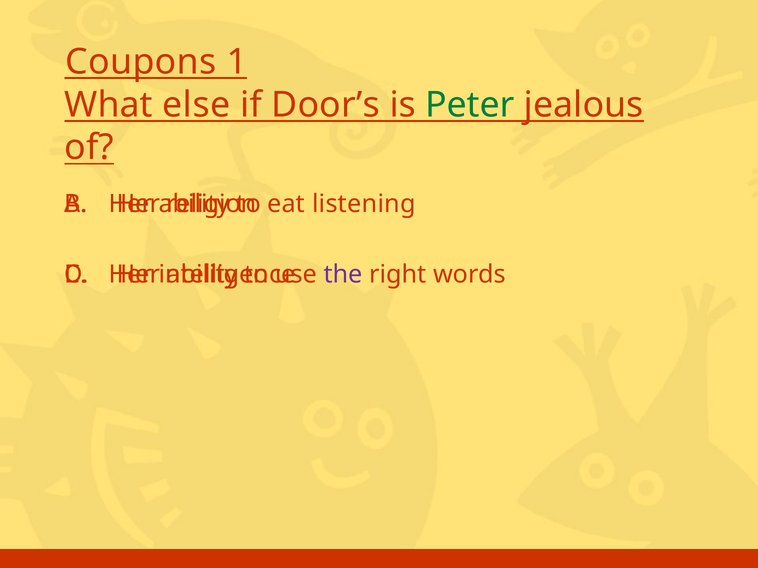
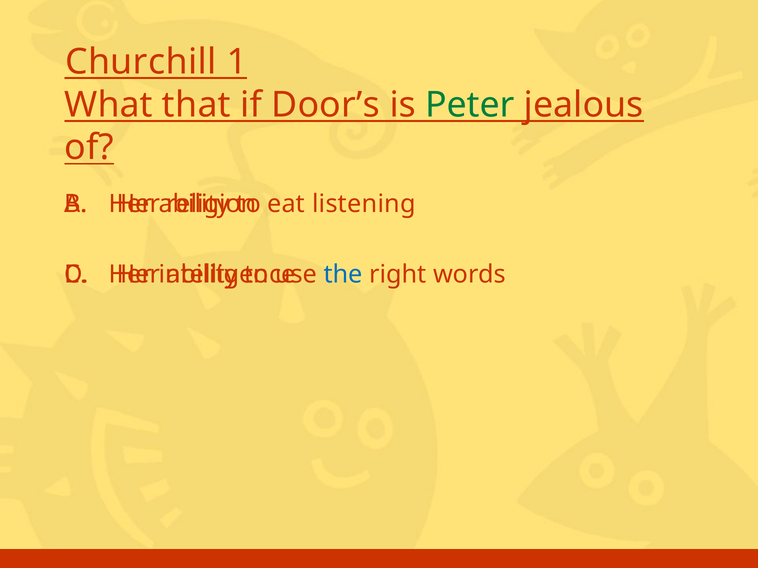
Coupons: Coupons -> Churchill
else: else -> that
the colour: purple -> blue
